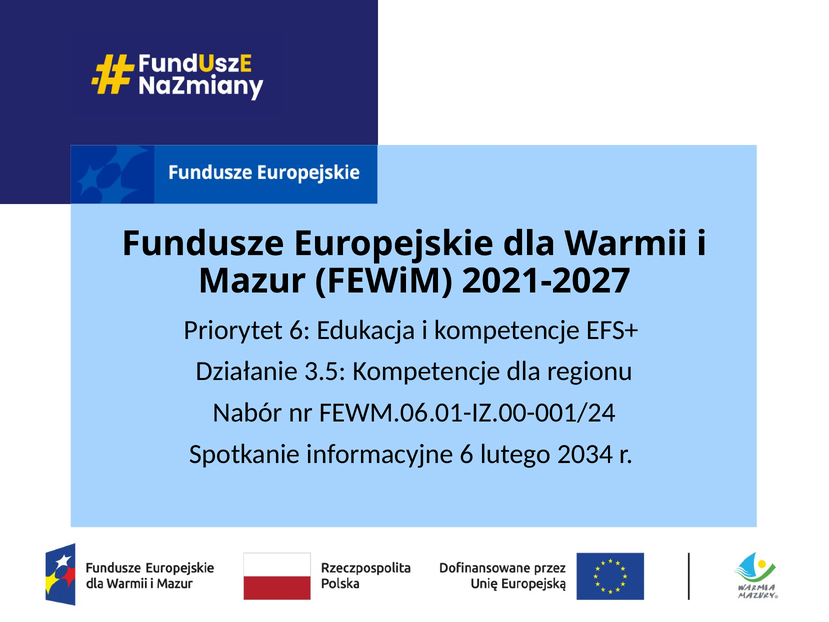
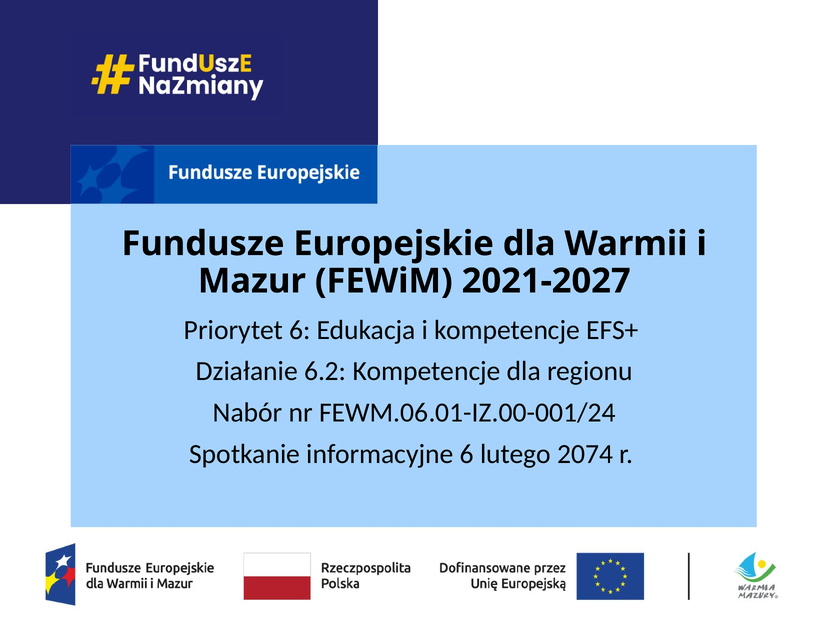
3.5: 3.5 -> 6.2
2034: 2034 -> 2074
